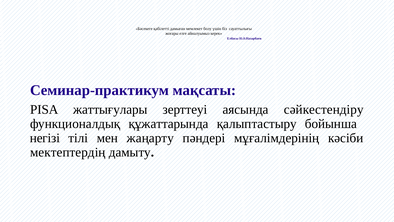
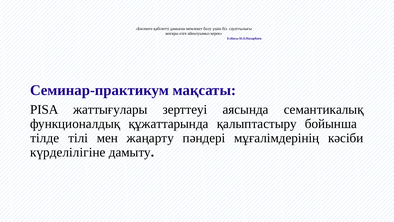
сәйкестендіру: сәйкестендіру -> семантикалық
негізі: негізі -> тілде
мектептердің: мектептердің -> күрделілігіне
